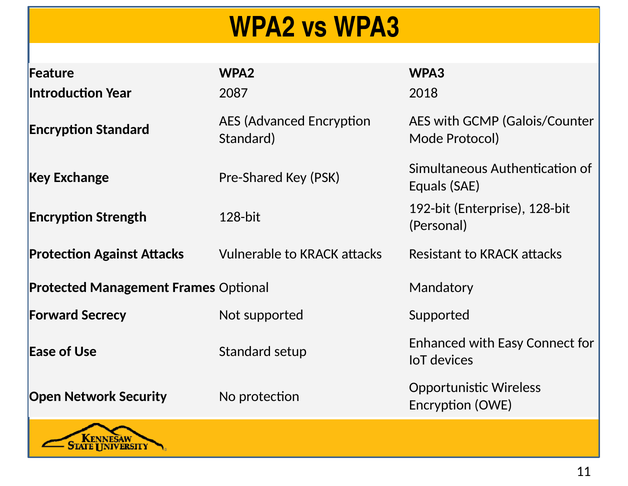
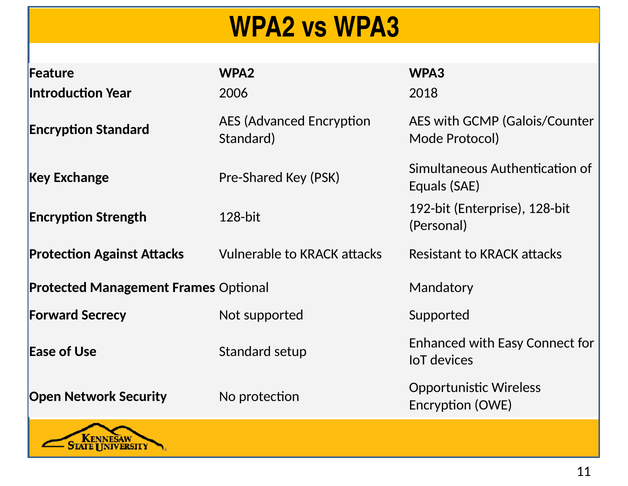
2087: 2087 -> 2006
